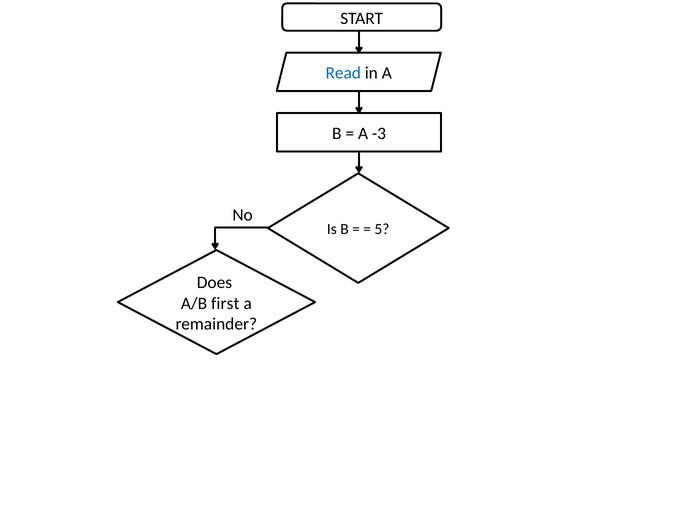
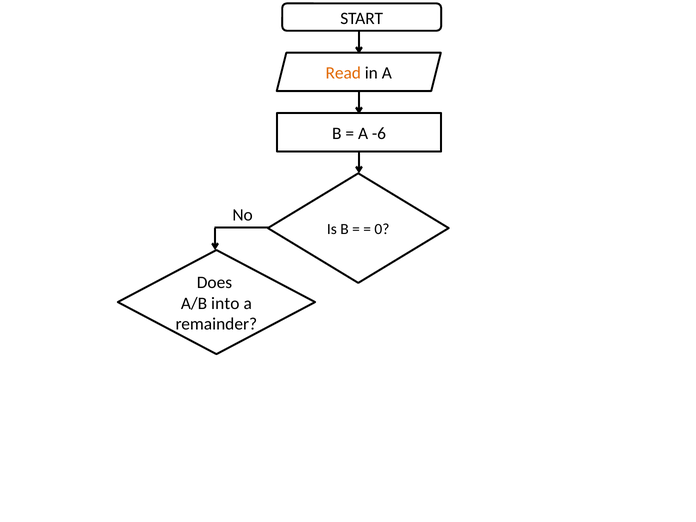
Read colour: blue -> orange
-3: -3 -> -6
5: 5 -> 0
first: first -> into
